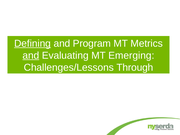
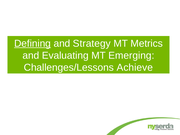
Program: Program -> Strategy
and at (31, 55) underline: present -> none
Through: Through -> Achieve
